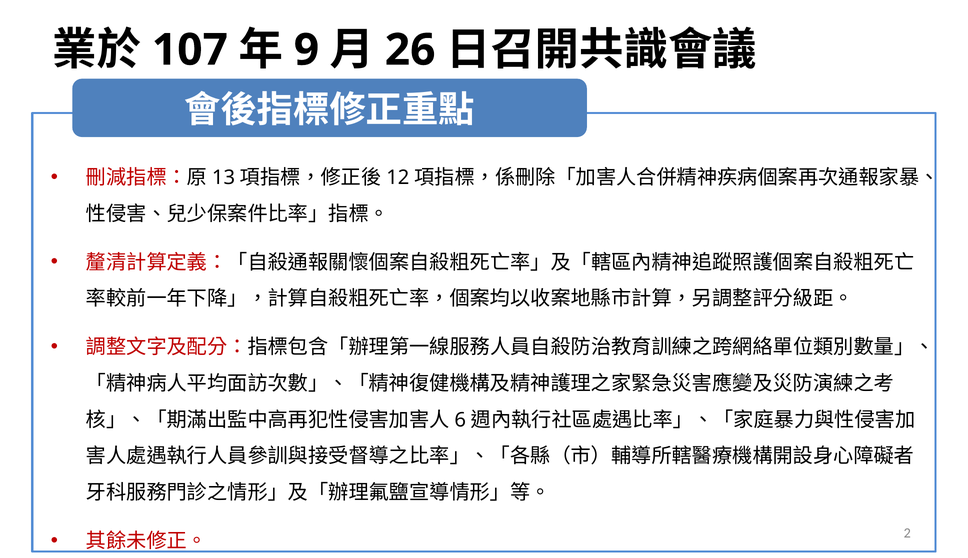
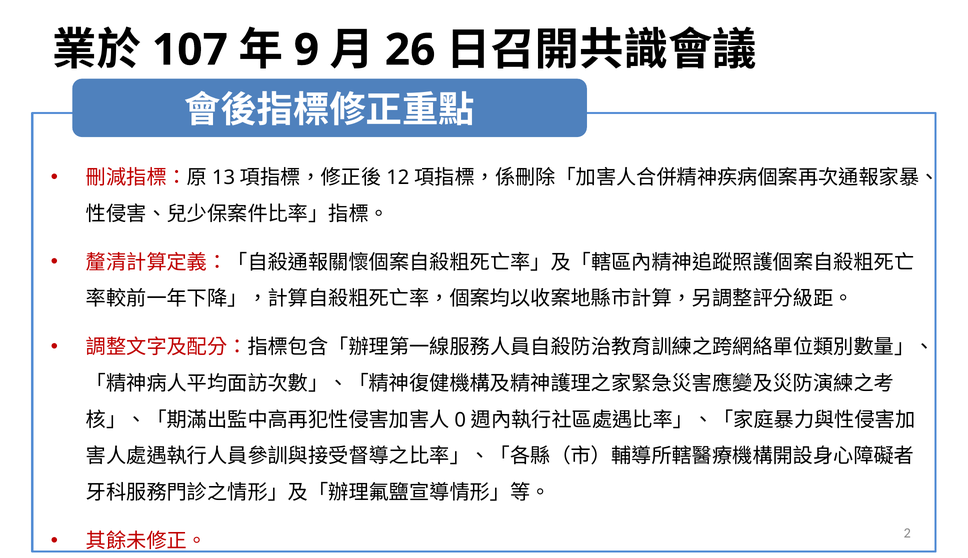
6: 6 -> 0
